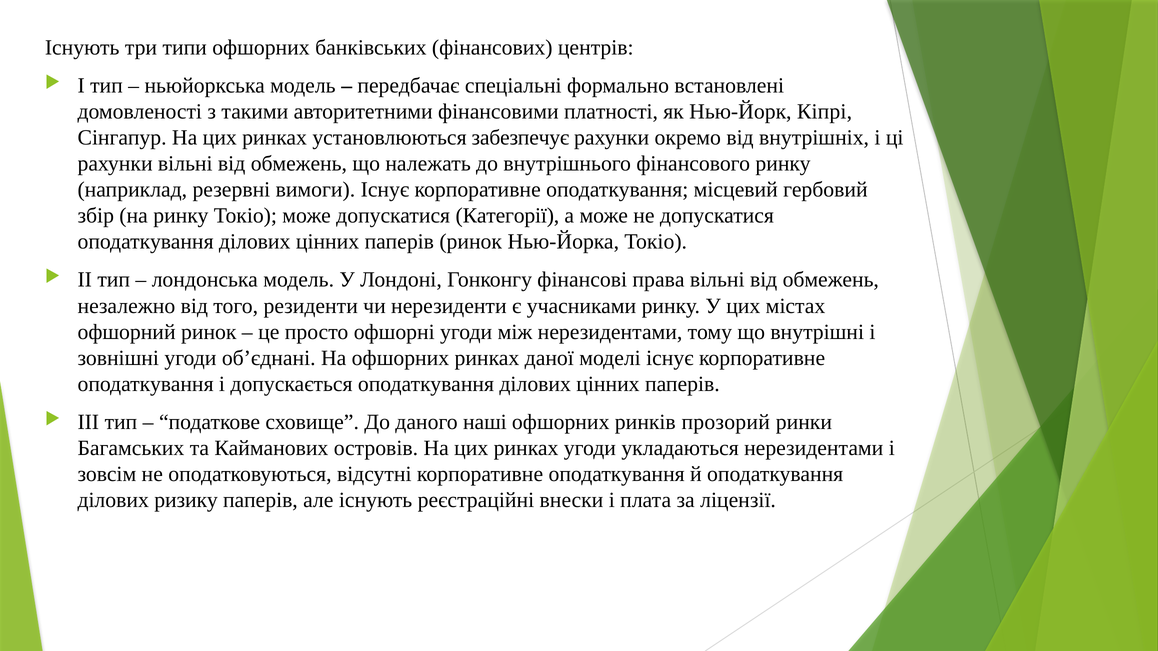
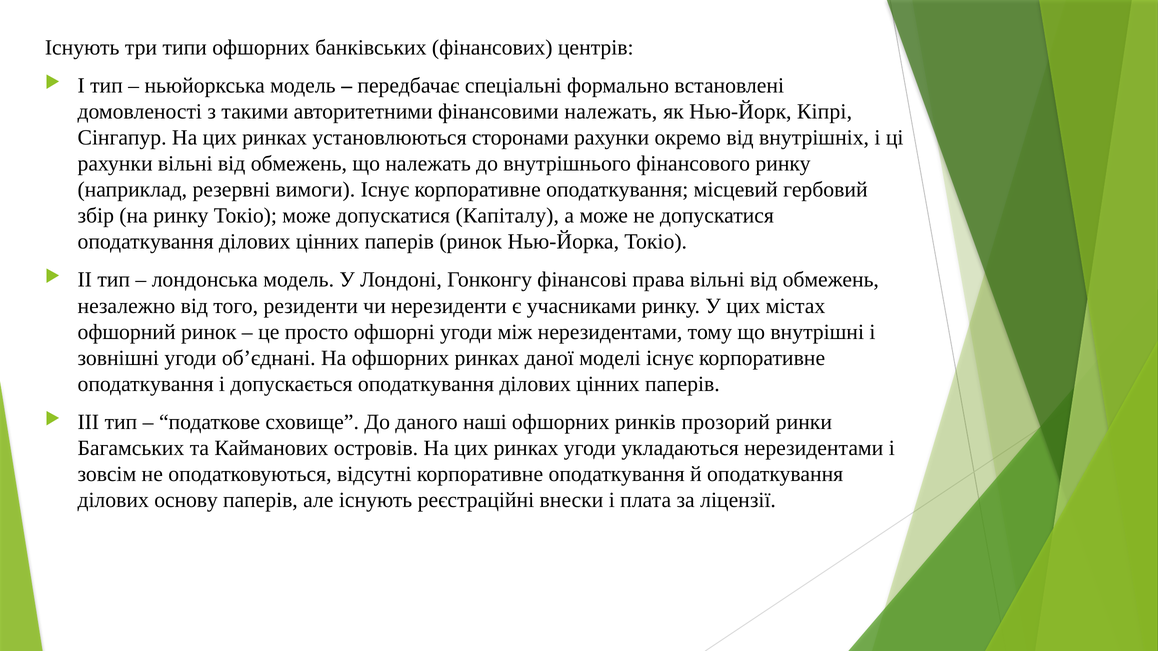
фінансовими платності: платності -> належать
забезпечує: забезпечує -> сторонами
Категорії: Категорії -> Капіталу
ризику: ризику -> основу
